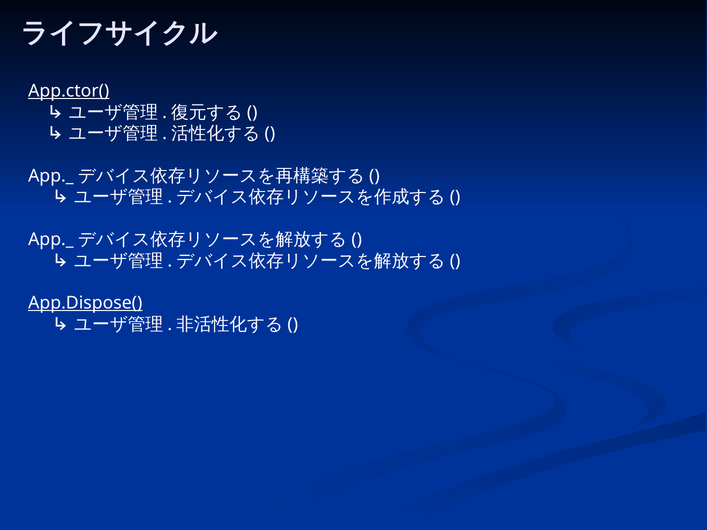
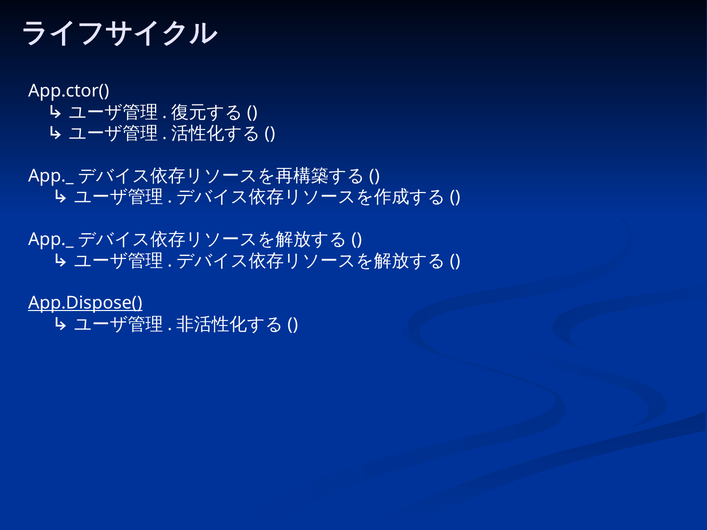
App.ctor( underline: present -> none
